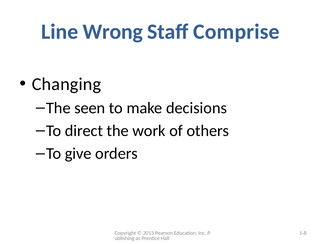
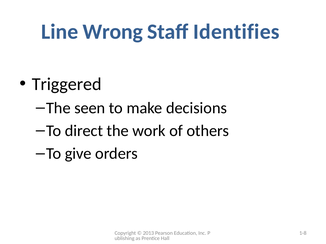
Comprise: Comprise -> Identifies
Changing: Changing -> Triggered
